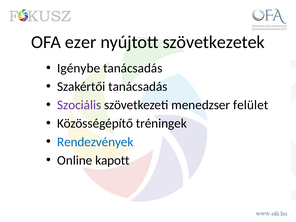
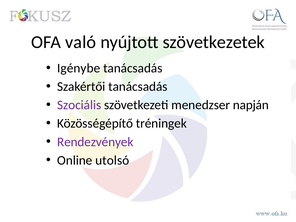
ezer: ezer -> való
felület: felület -> napján
Rendezvények colour: blue -> purple
kapott: kapott -> utolsó
